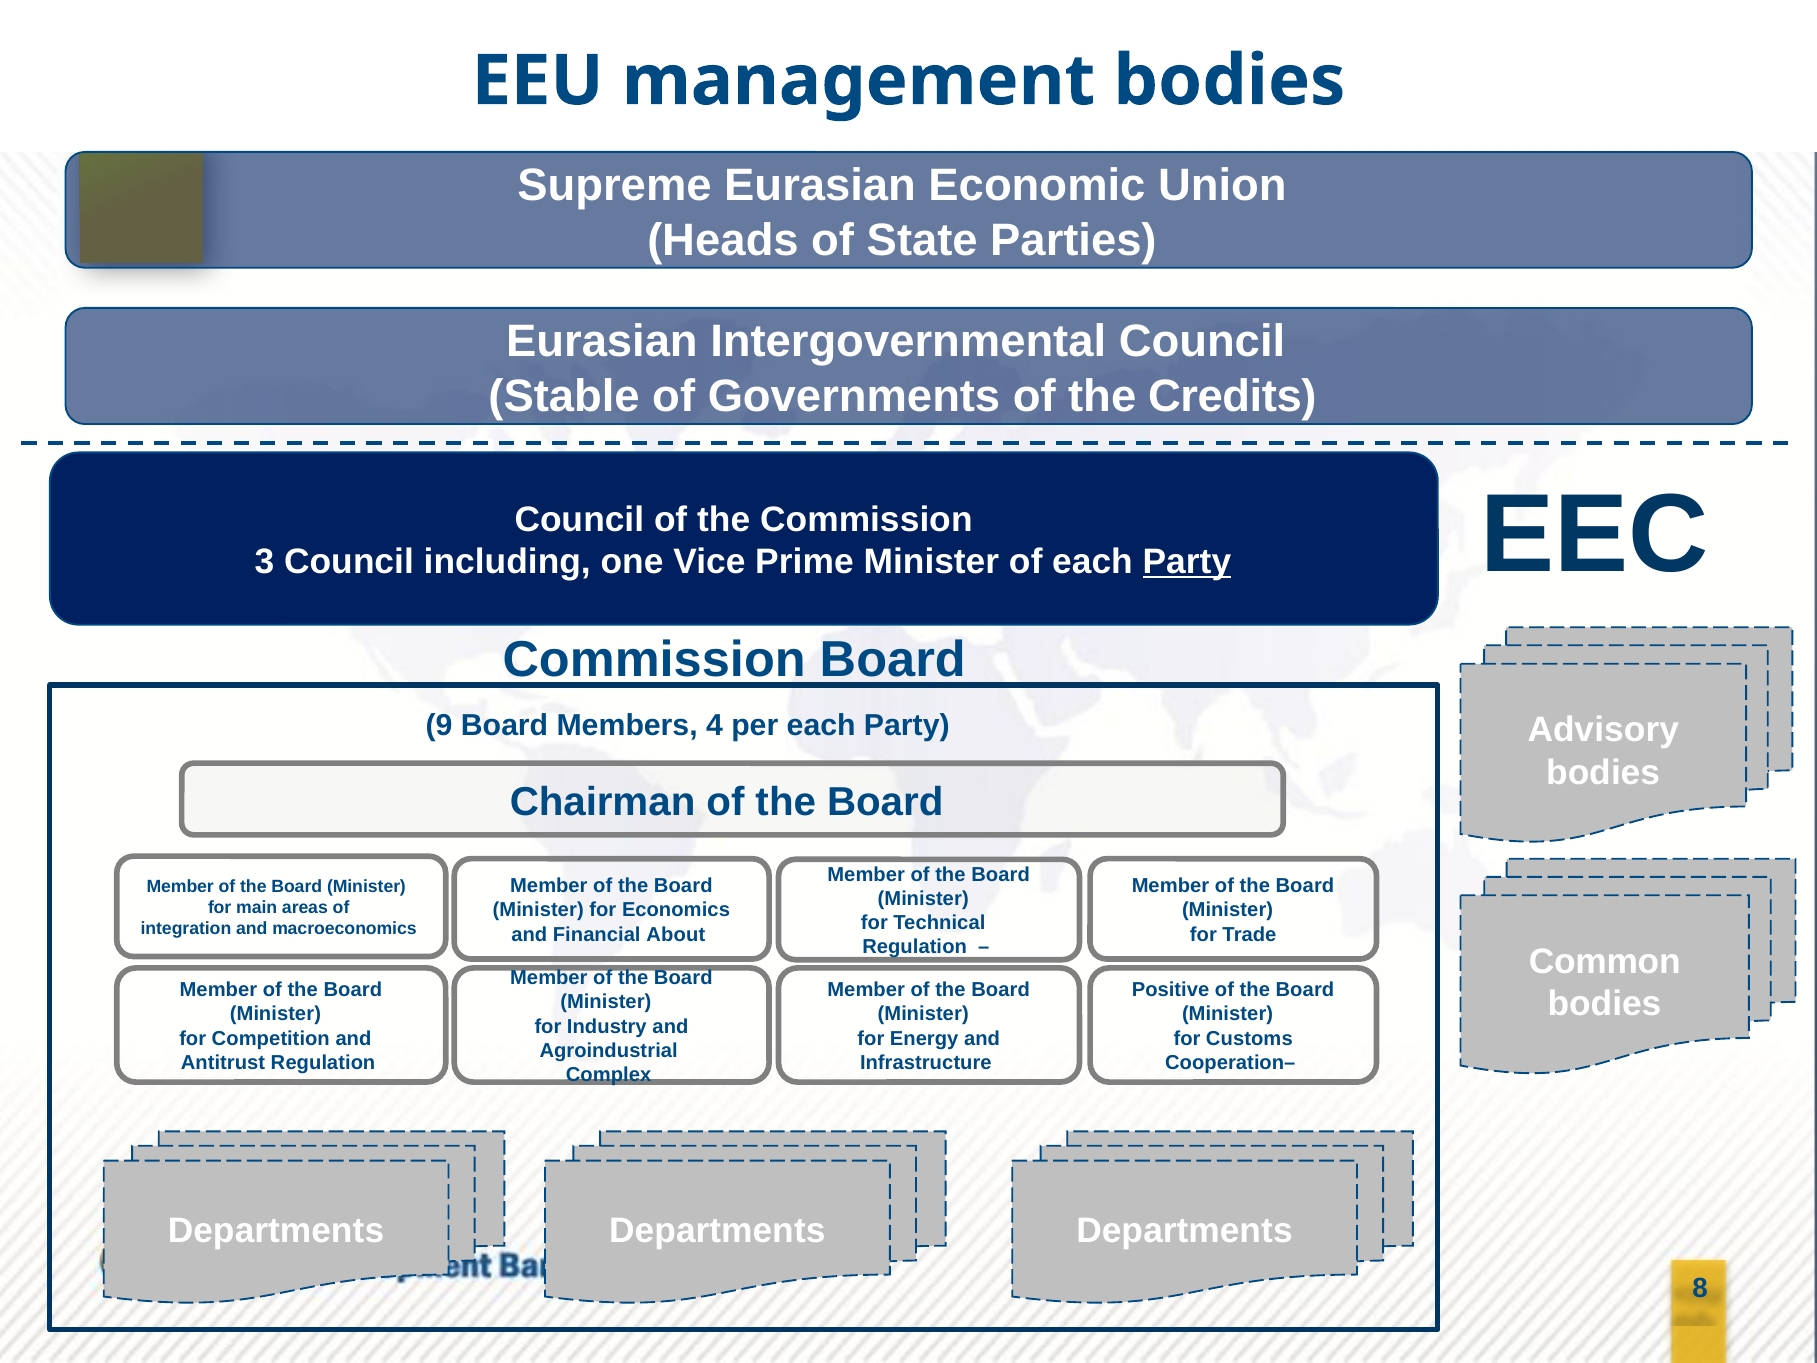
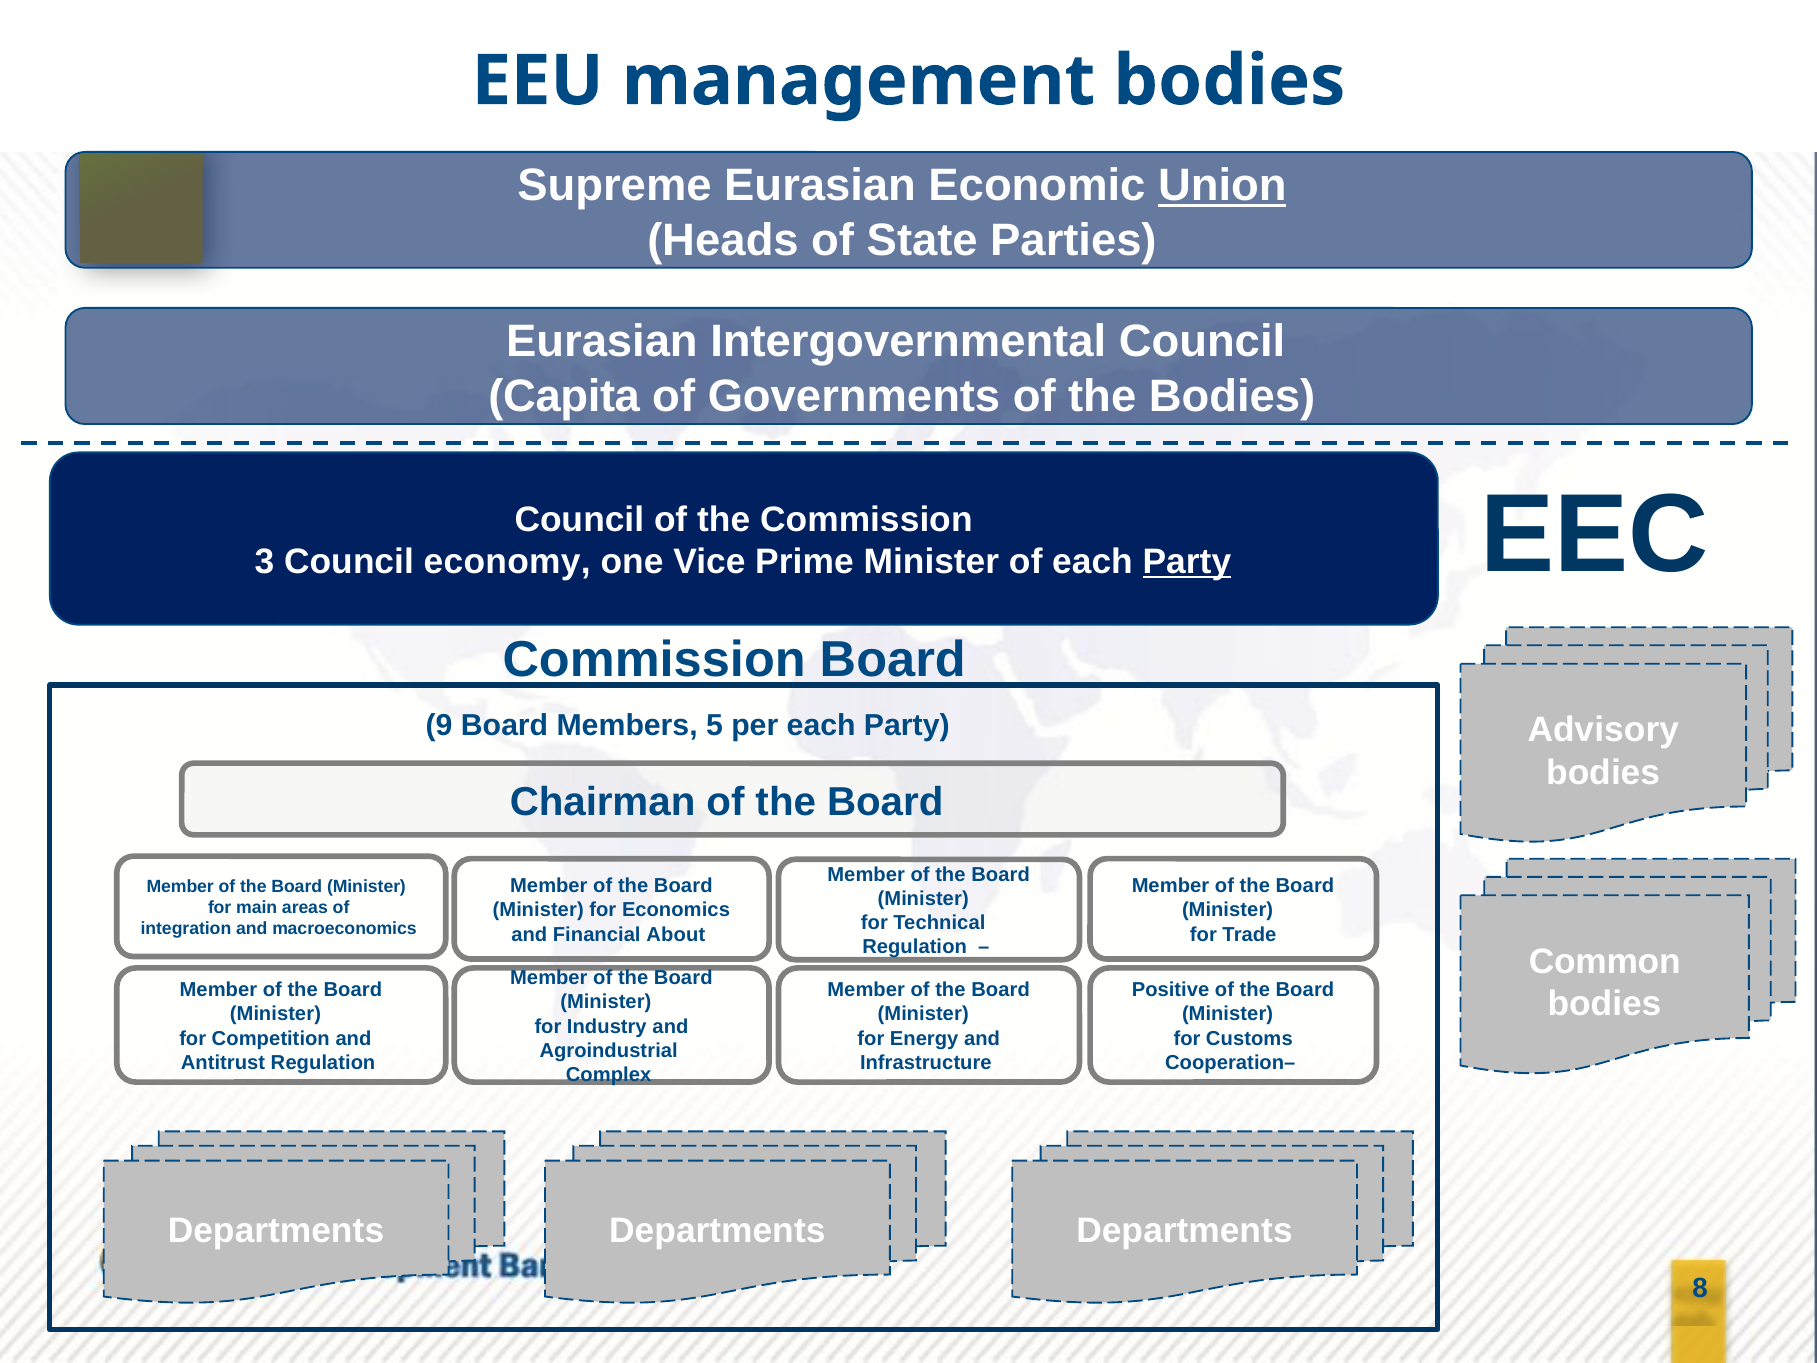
Union underline: none -> present
Stable: Stable -> Capita
the Credits: Credits -> Bodies
including: including -> economy
4: 4 -> 5
